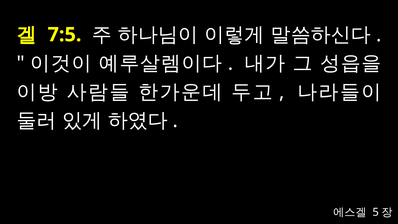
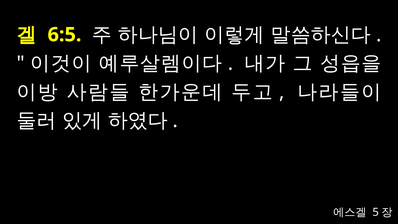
7:5: 7:5 -> 6:5
